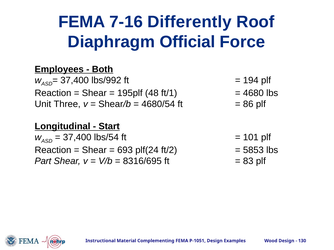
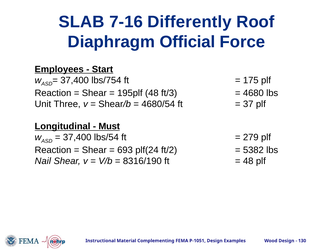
FEMA at (82, 22): FEMA -> SLAB
Both: Both -> Start
lbs/992: lbs/992 -> lbs/754
194: 194 -> 175
ft/1: ft/1 -> ft/3
86: 86 -> 37
Start: Start -> Must
101: 101 -> 279
5853: 5853 -> 5382
Part: Part -> Nail
8316/695: 8316/695 -> 8316/190
83 at (248, 162): 83 -> 48
